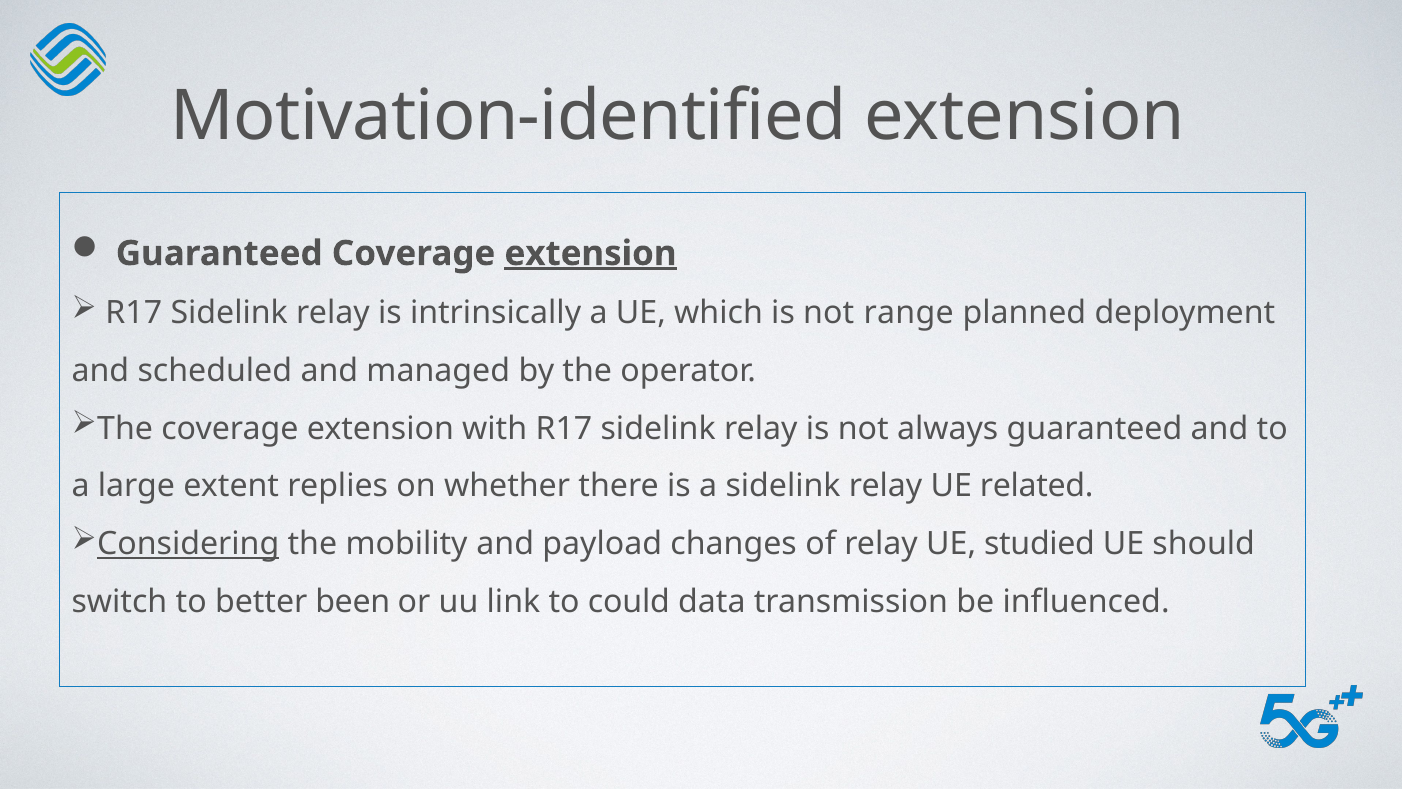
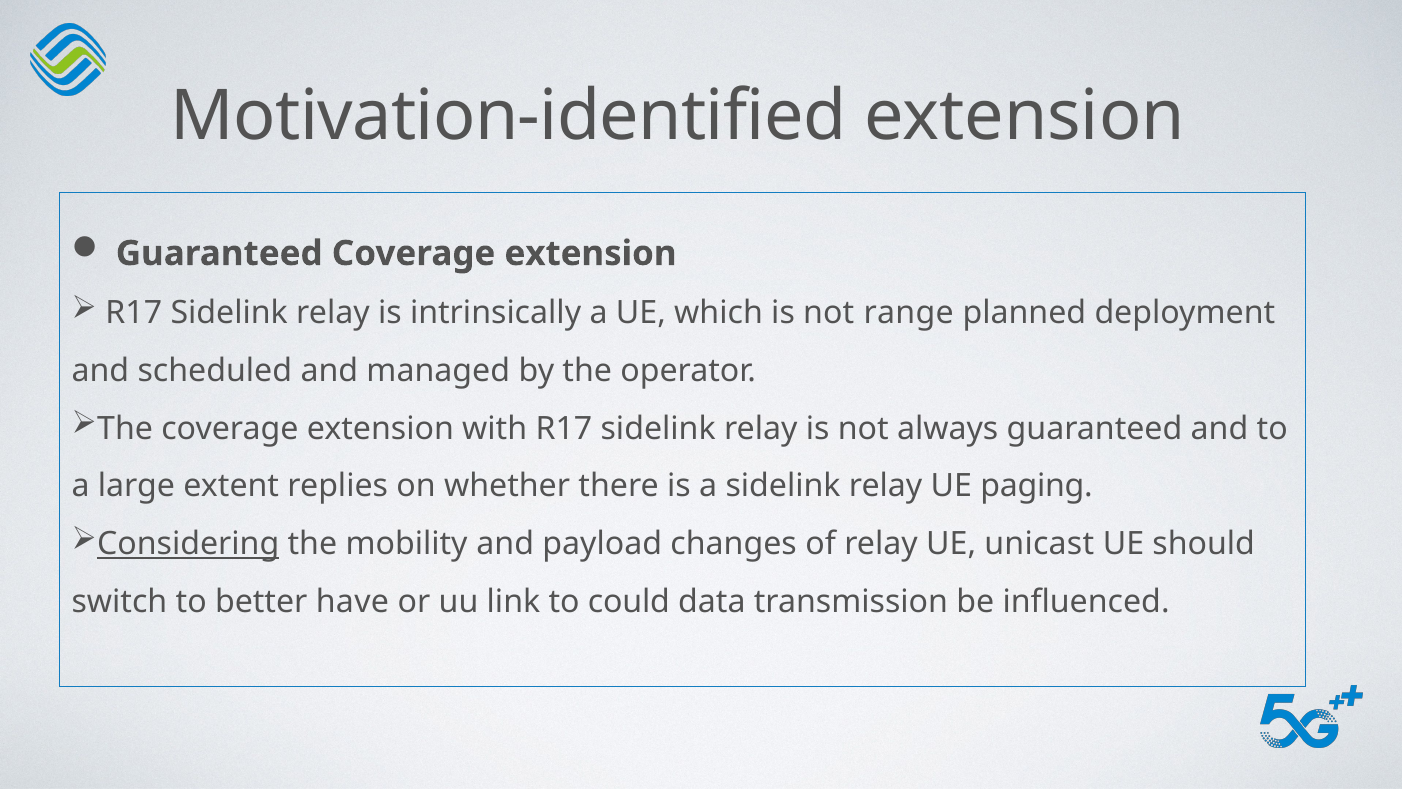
extension at (591, 253) underline: present -> none
related: related -> paging
studied: studied -> unicast
been: been -> have
